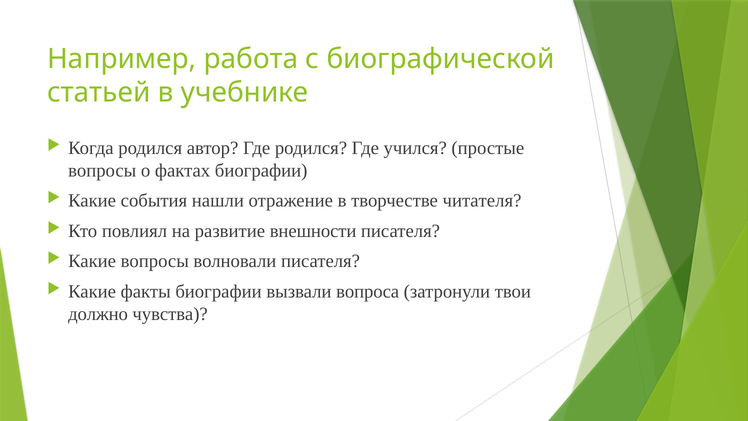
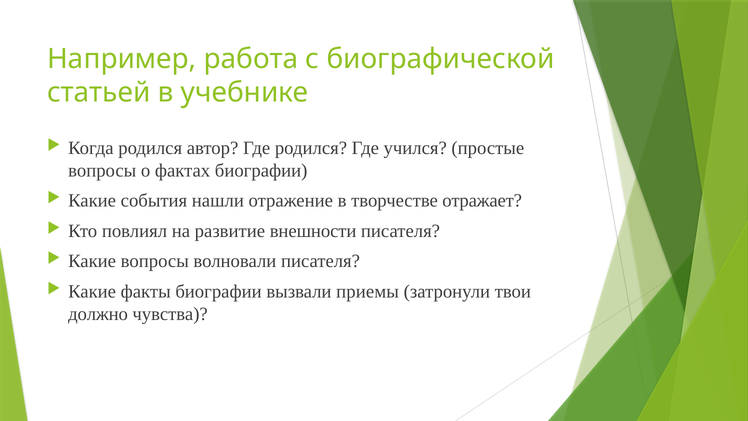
читателя: читателя -> отражает
вопроса: вопроса -> приемы
